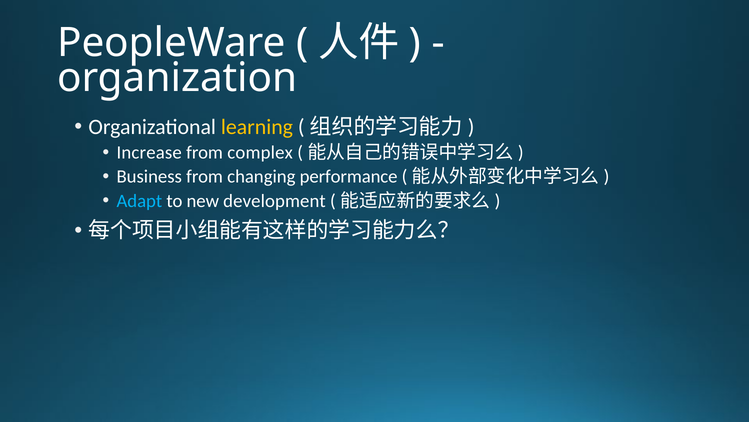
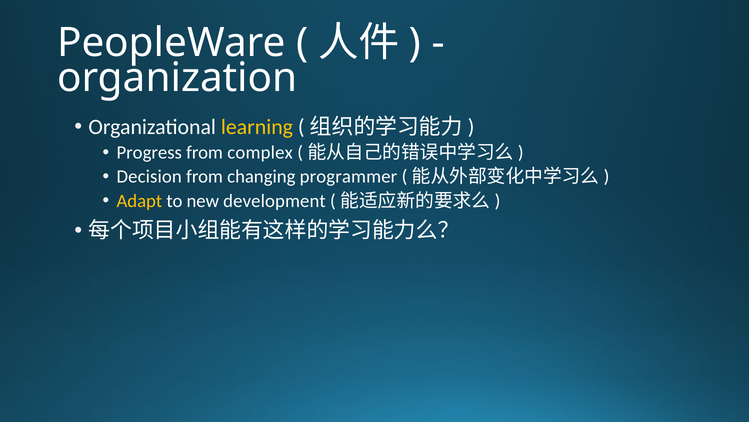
Increase: Increase -> Progress
Business: Business -> Decision
performance: performance -> programmer
Adapt colour: light blue -> yellow
